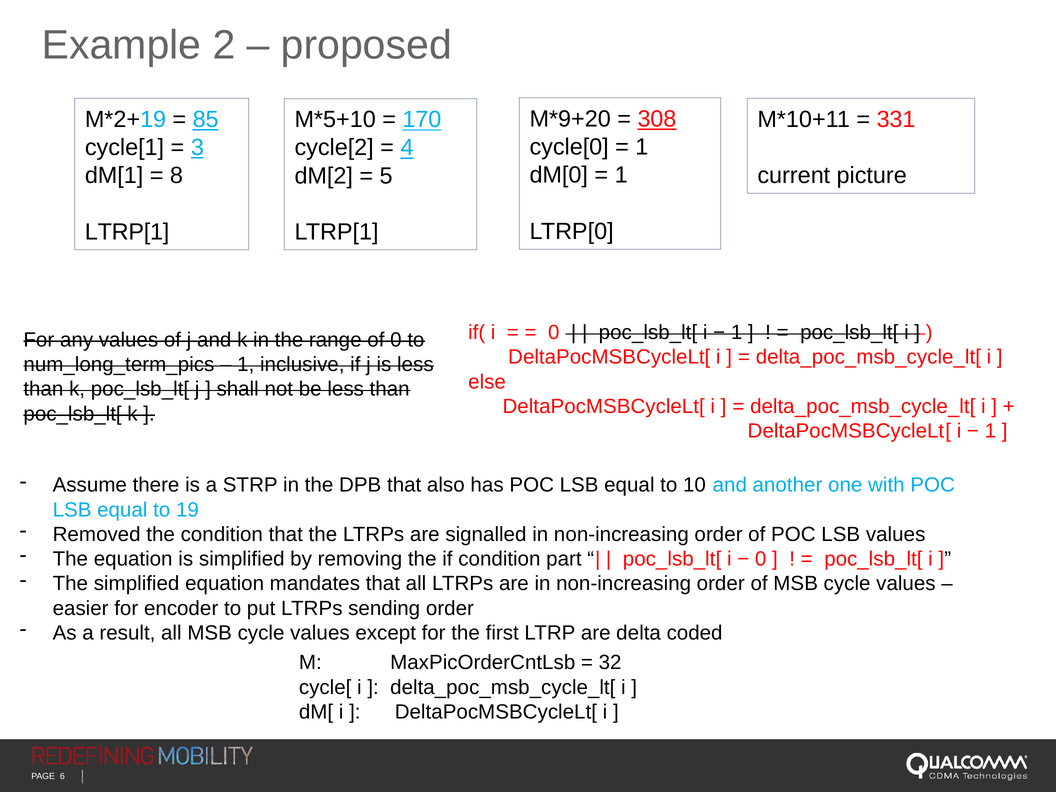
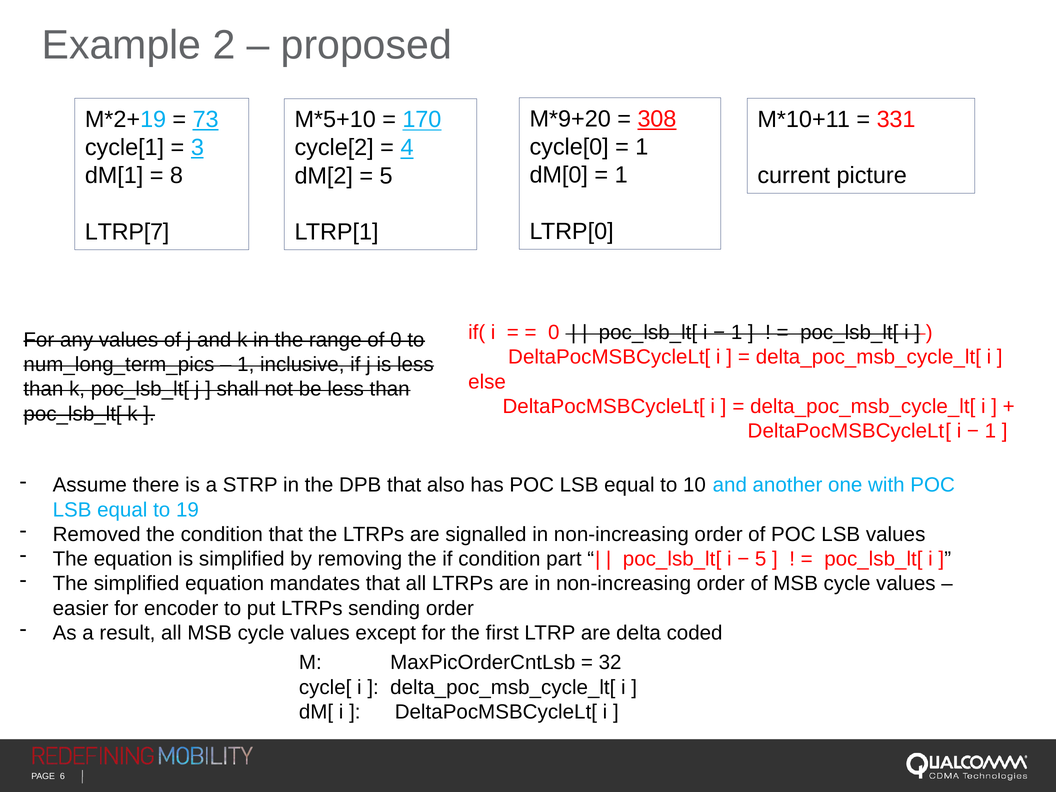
85: 85 -> 73
LTRP[1 at (127, 232): LTRP[1 -> LTRP[7
0 at (761, 559): 0 -> 5
